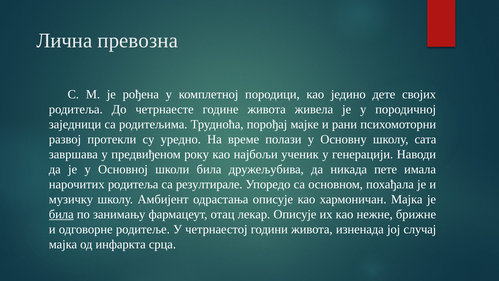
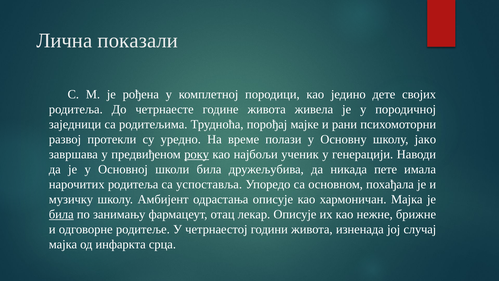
превозна: превозна -> показали
сата: сата -> јако
року underline: none -> present
резултирале: резултирале -> успоставља
